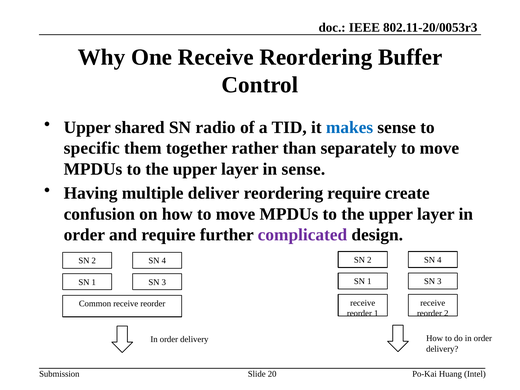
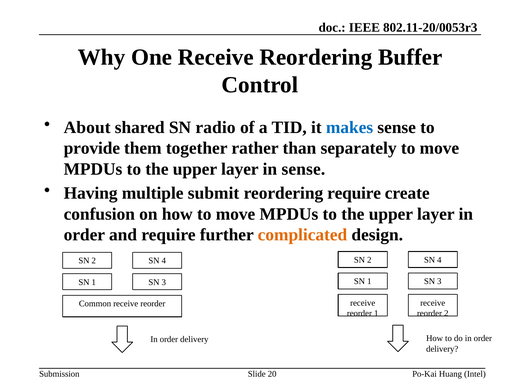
Upper at (87, 127): Upper -> About
specific: specific -> provide
deliver: deliver -> submit
complicated colour: purple -> orange
